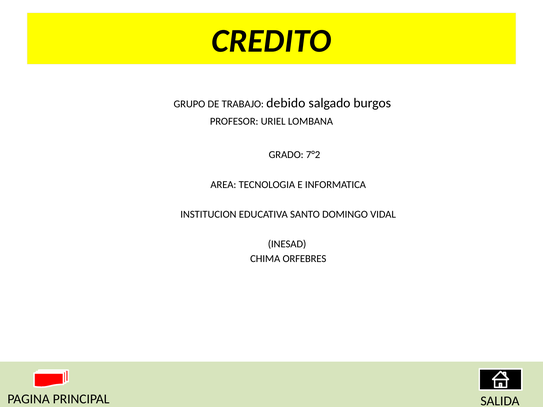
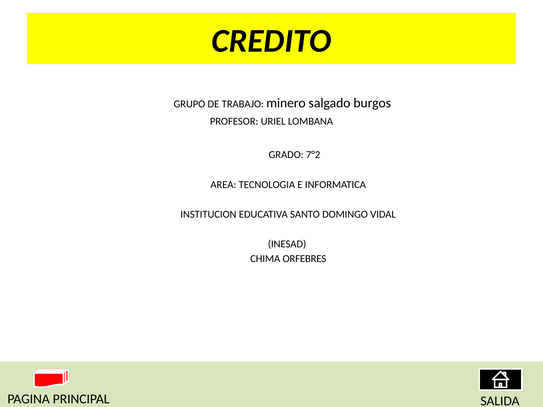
debido: debido -> minero
